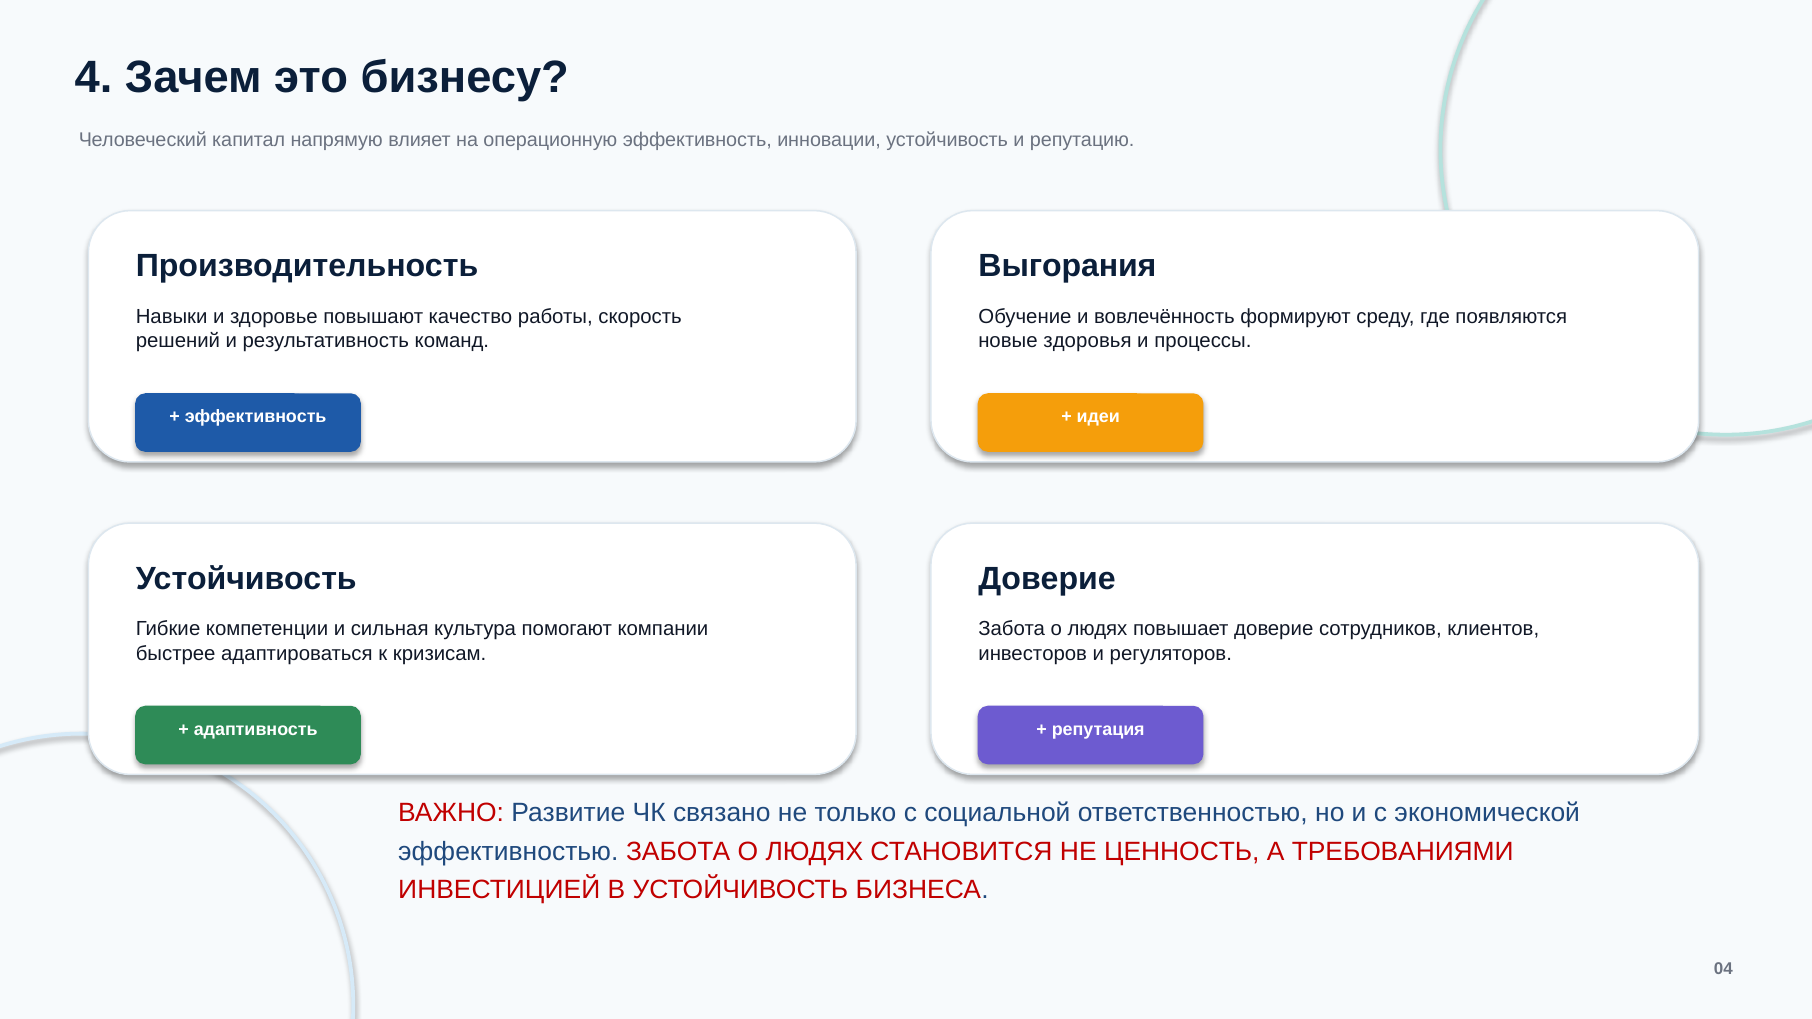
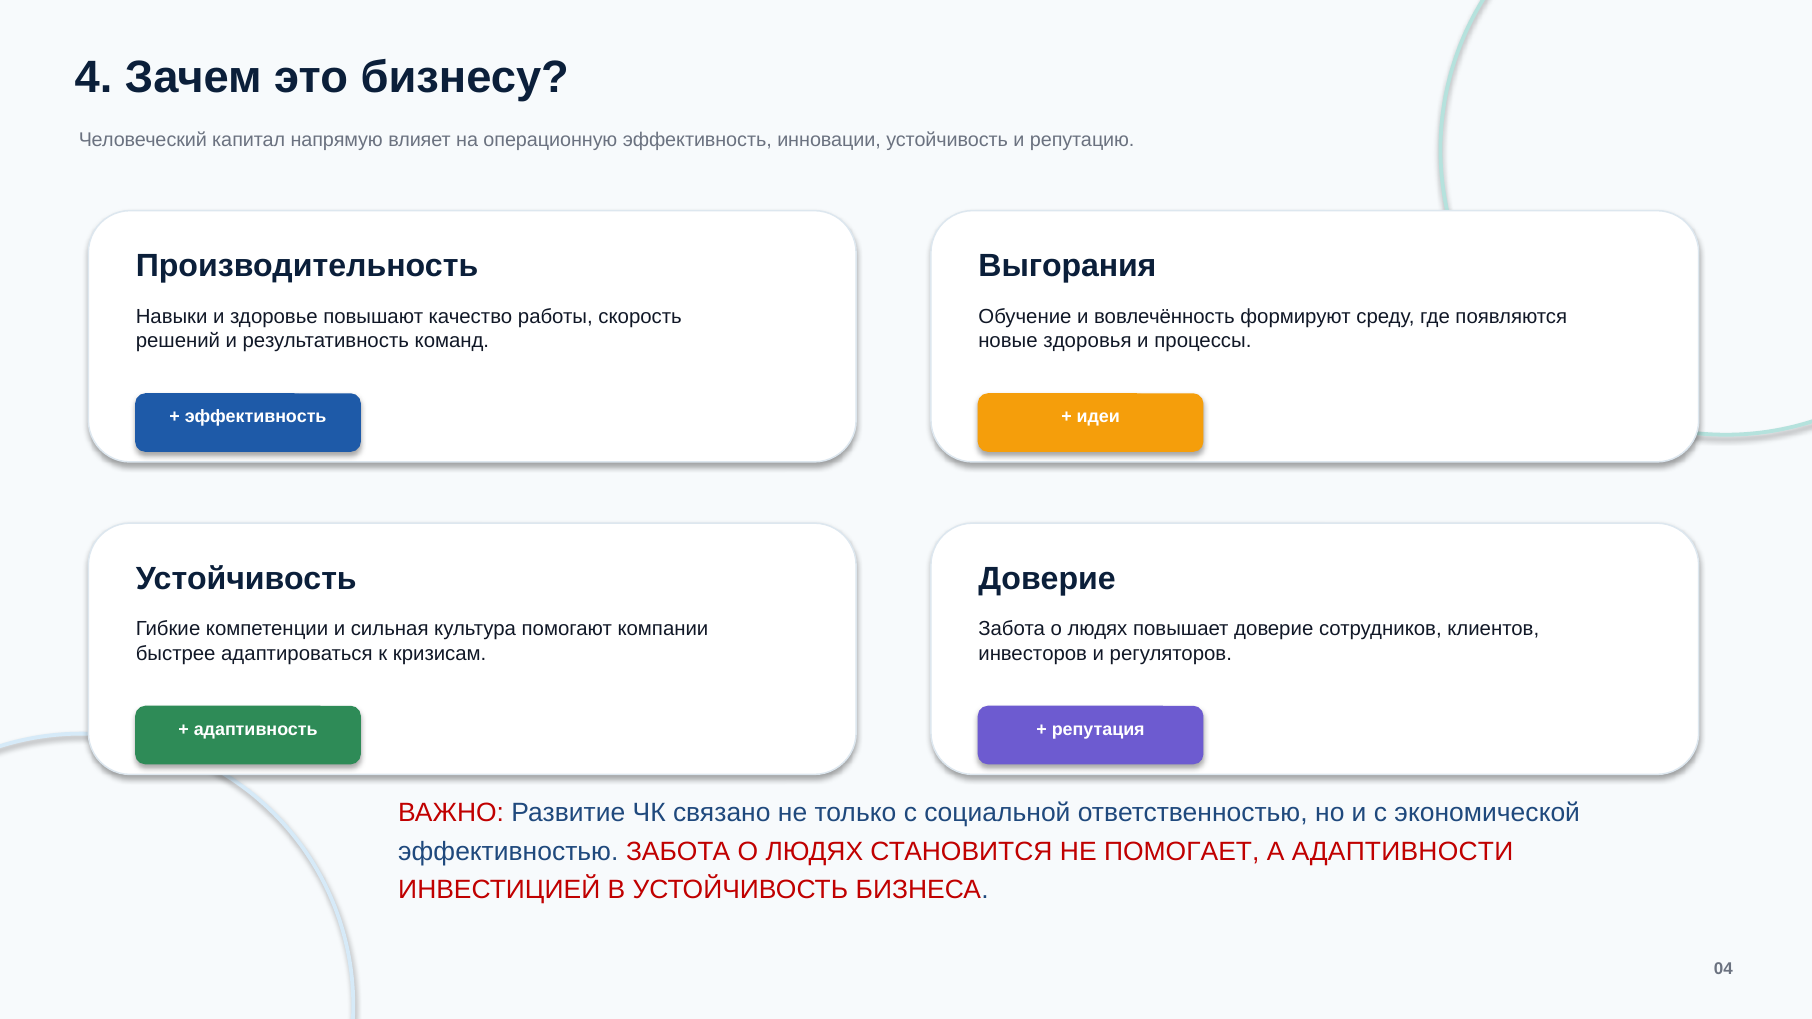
ЦЕННОСТЬ: ЦЕННОСТЬ -> ПОМОГАЕТ
ТРЕБОВАНИЯМИ: ТРЕБОВАНИЯМИ -> АДАПТИВНОСТИ
